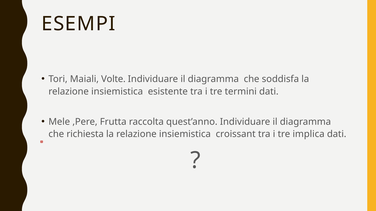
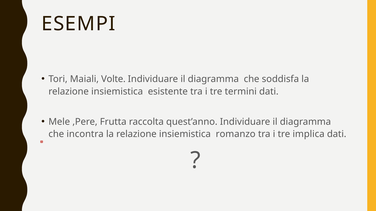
richiesta: richiesta -> incontra
croissant: croissant -> romanzo
